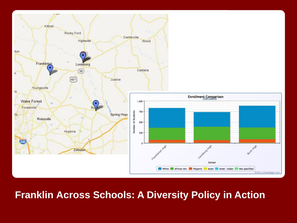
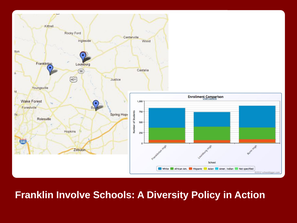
Across: Across -> Involve
